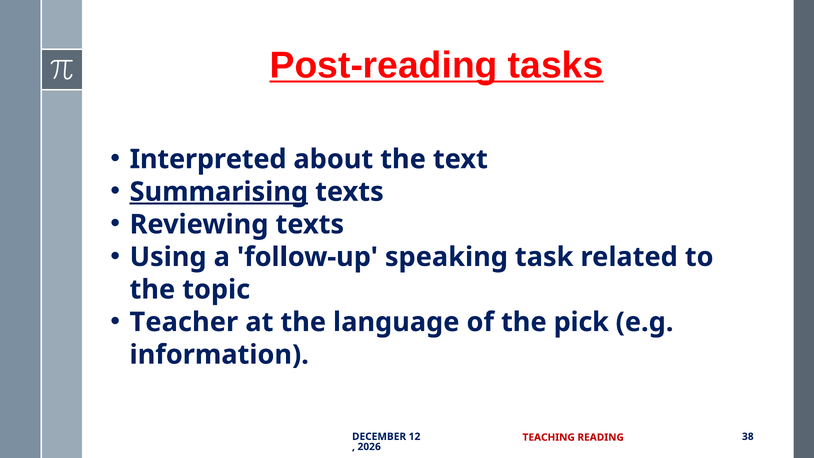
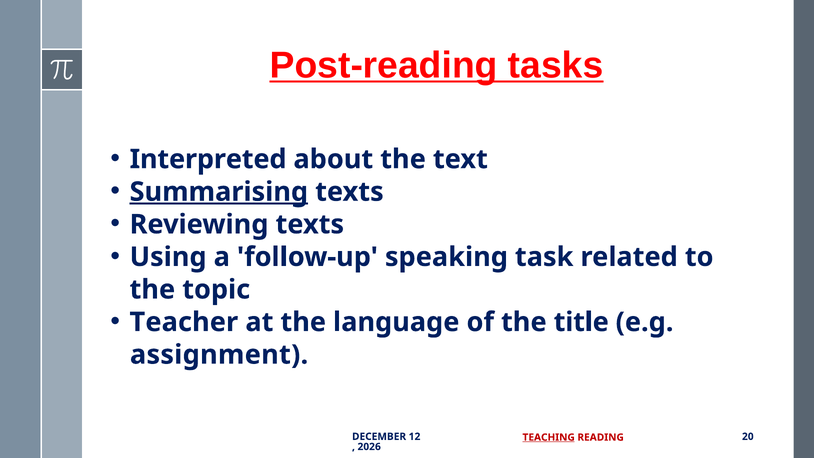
pick: pick -> title
information: information -> assignment
TEACHING underline: none -> present
38: 38 -> 20
